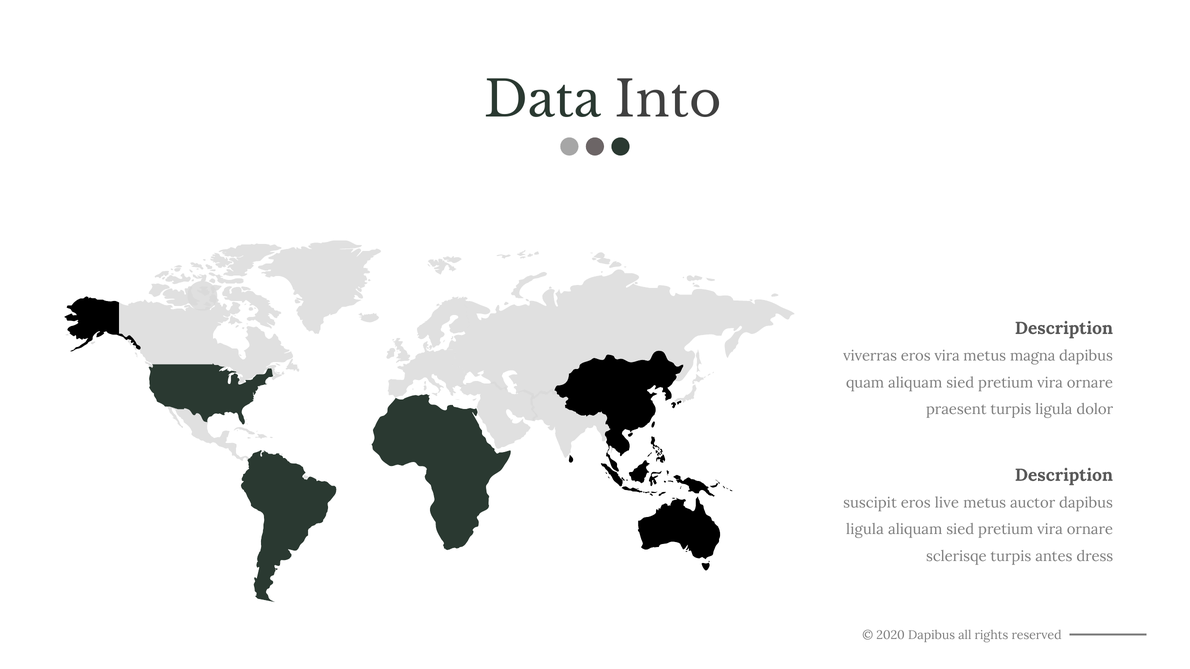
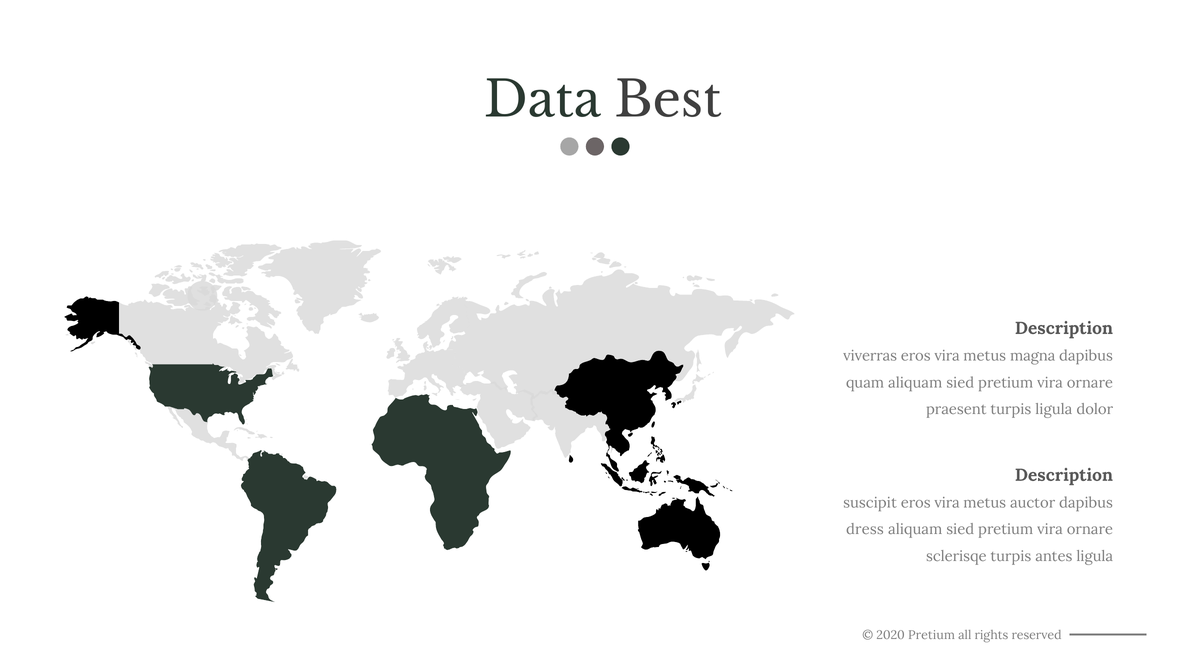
Into: Into -> Best
suscipit eros live: live -> vira
ligula at (865, 530): ligula -> dress
antes dress: dress -> ligula
2020 Dapibus: Dapibus -> Pretium
